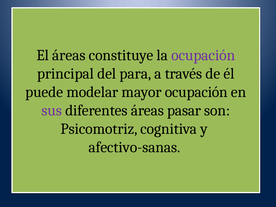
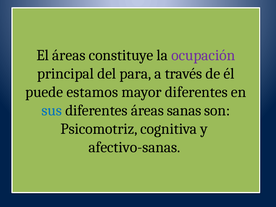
modelar: modelar -> estamos
mayor ocupación: ocupación -> diferentes
sus colour: purple -> blue
pasar: pasar -> sanas
